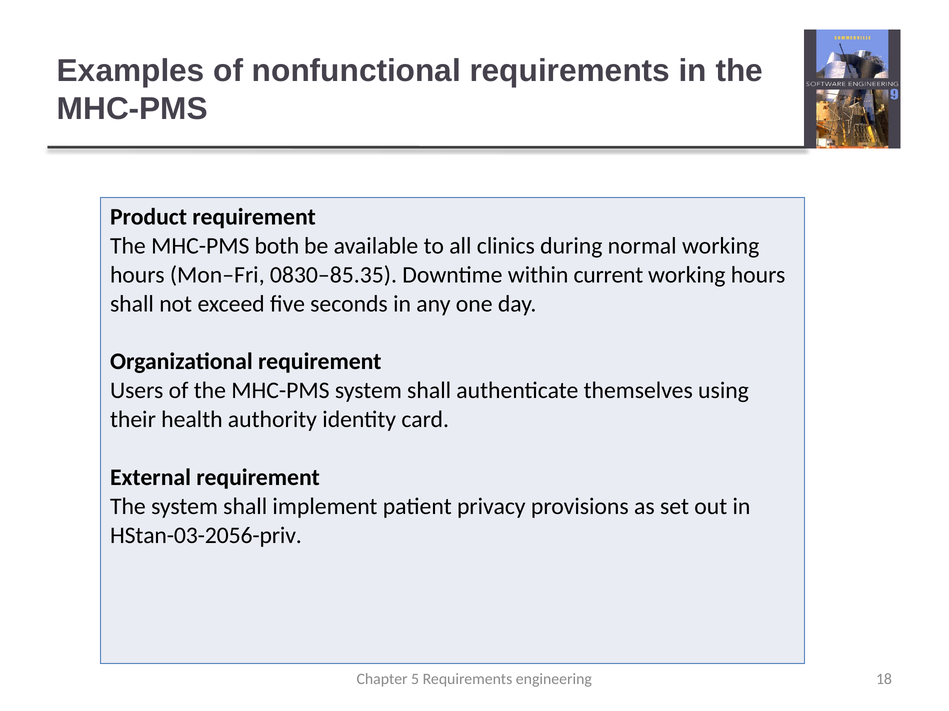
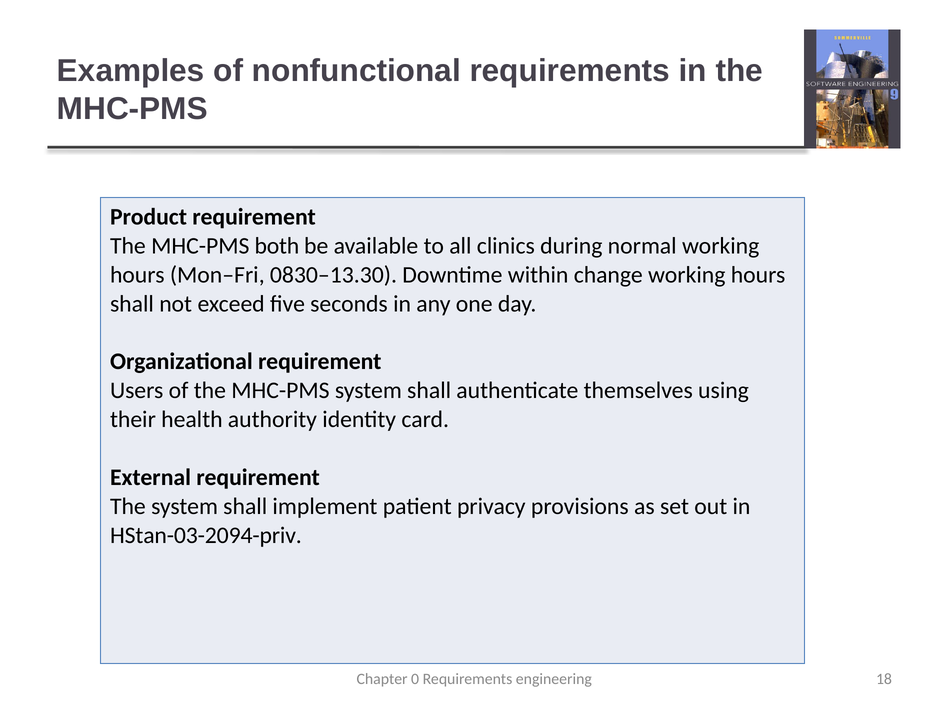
0830–85.35: 0830–85.35 -> 0830–13.30
current: current -> change
HStan-03-2056-priv: HStan-03-2056-priv -> HStan-03-2094-priv
5: 5 -> 0
